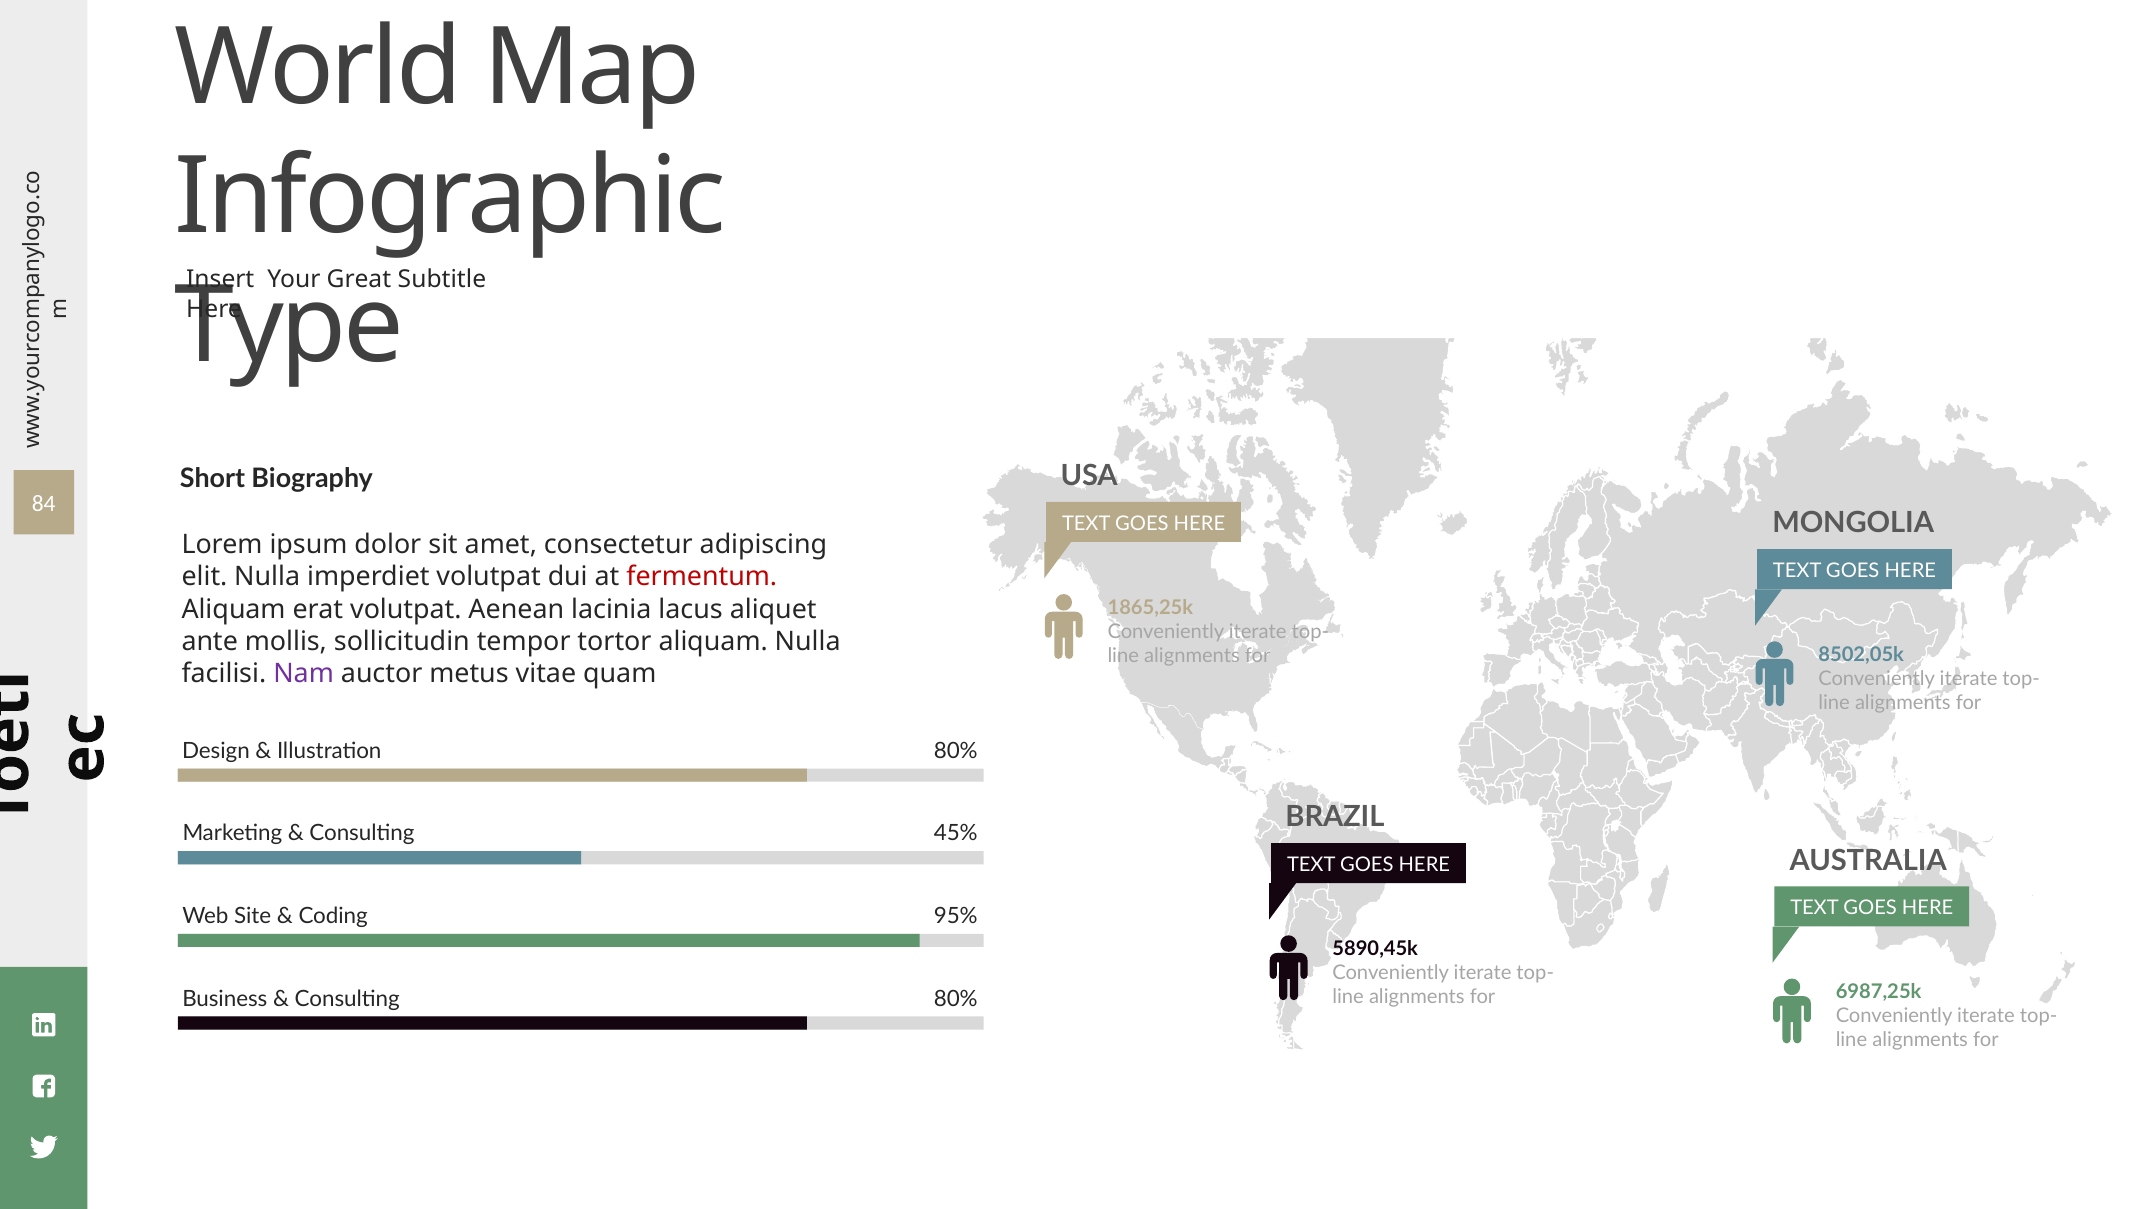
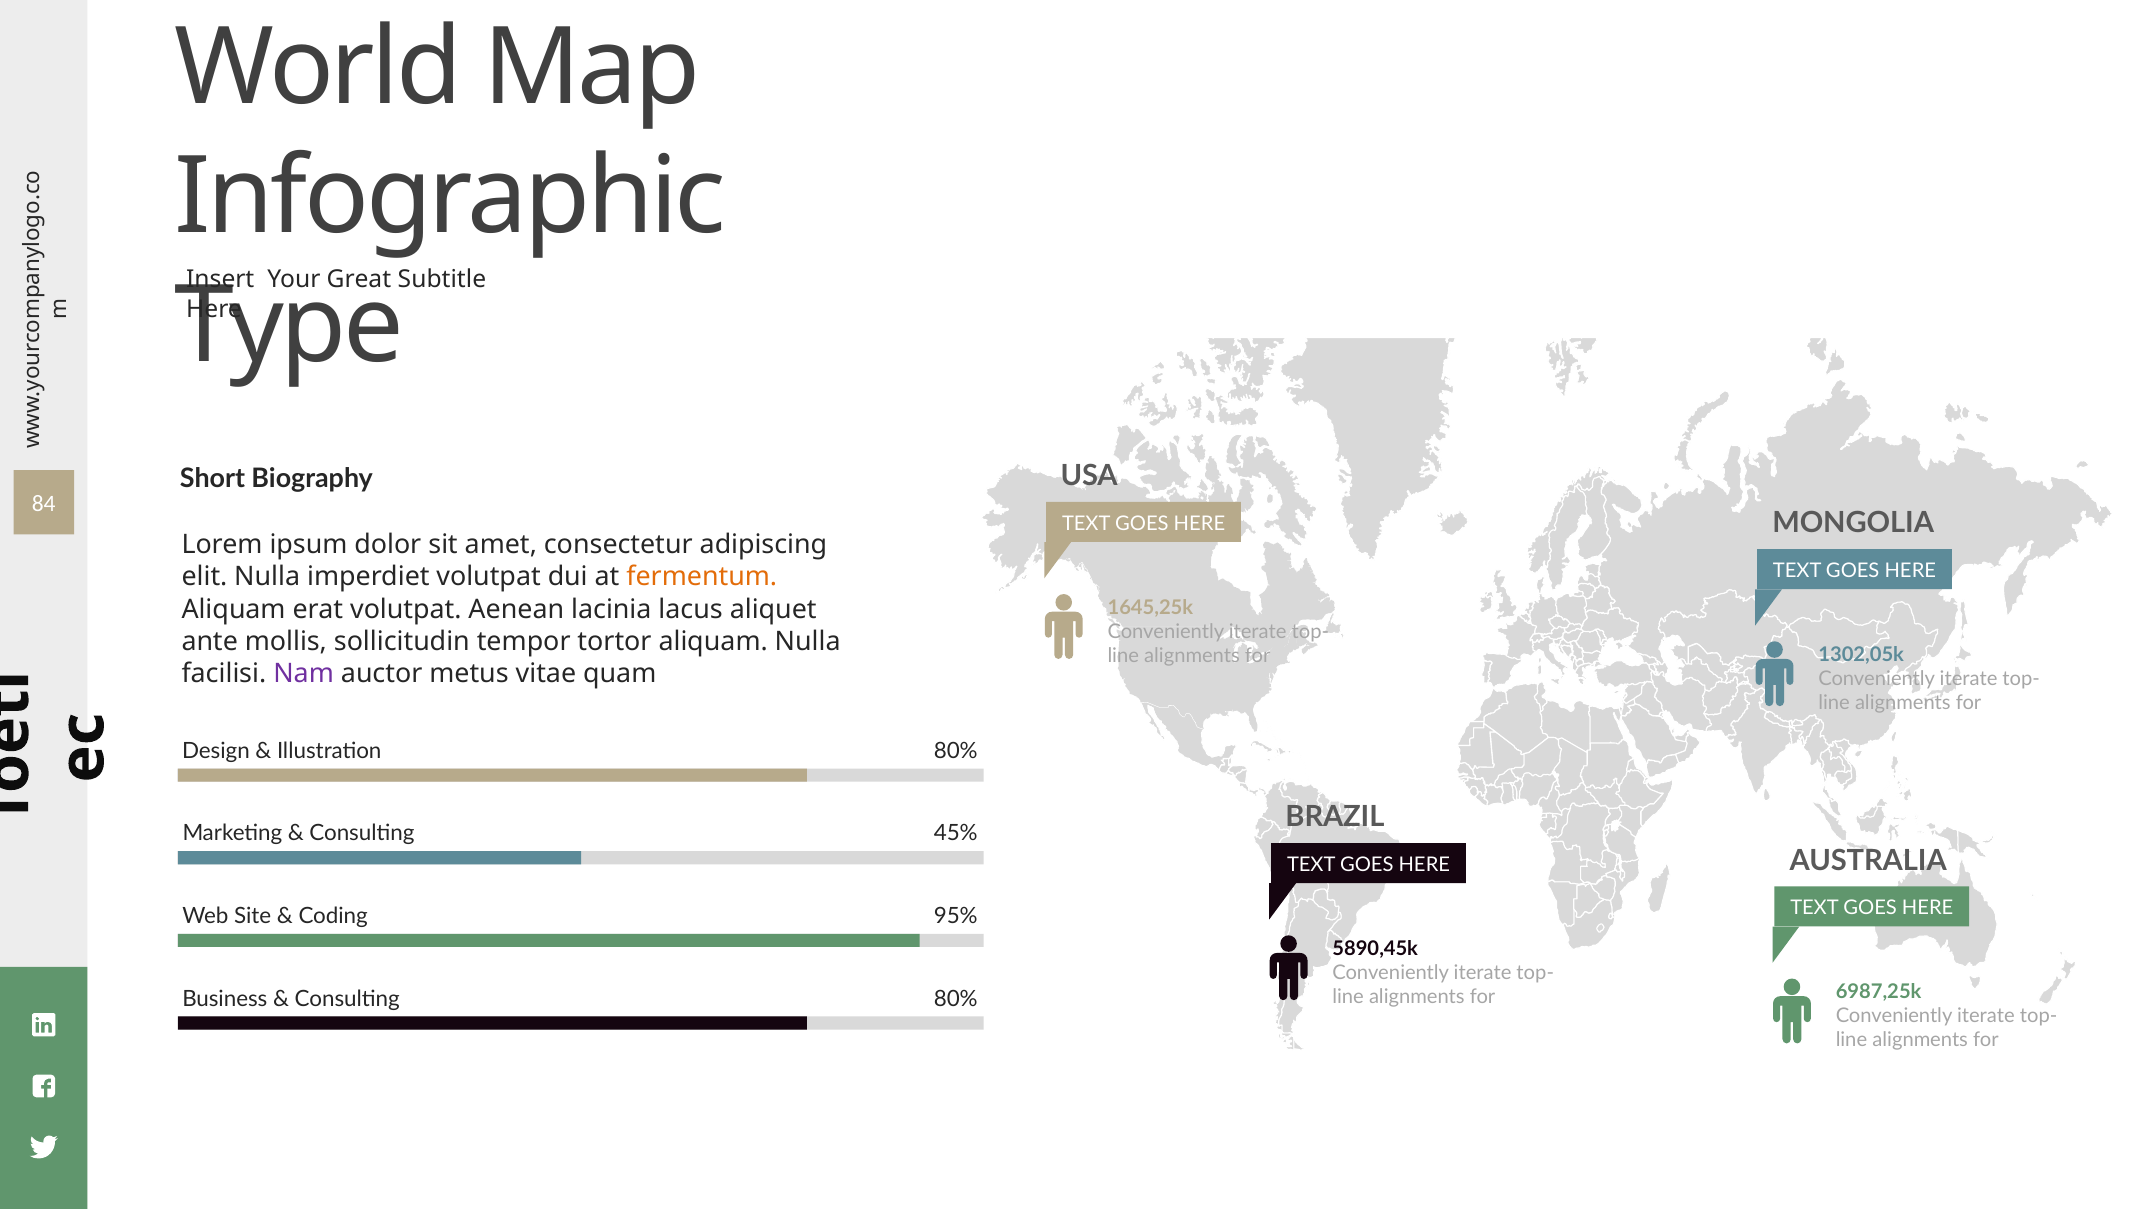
fermentum colour: red -> orange
1865,25k: 1865,25k -> 1645,25k
8502,05k: 8502,05k -> 1302,05k
